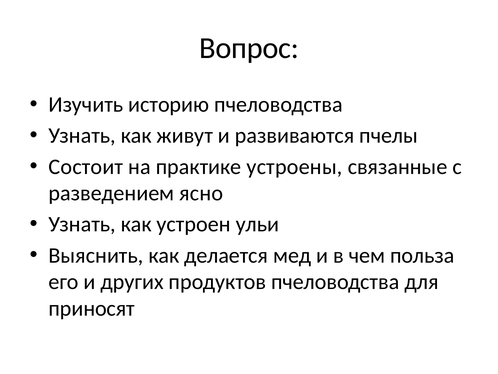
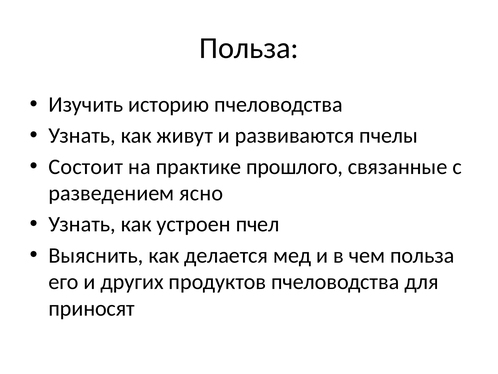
Вопрос at (249, 48): Вопрос -> Польза
устроены: устроены -> прошлого
ульи: ульи -> пчел
